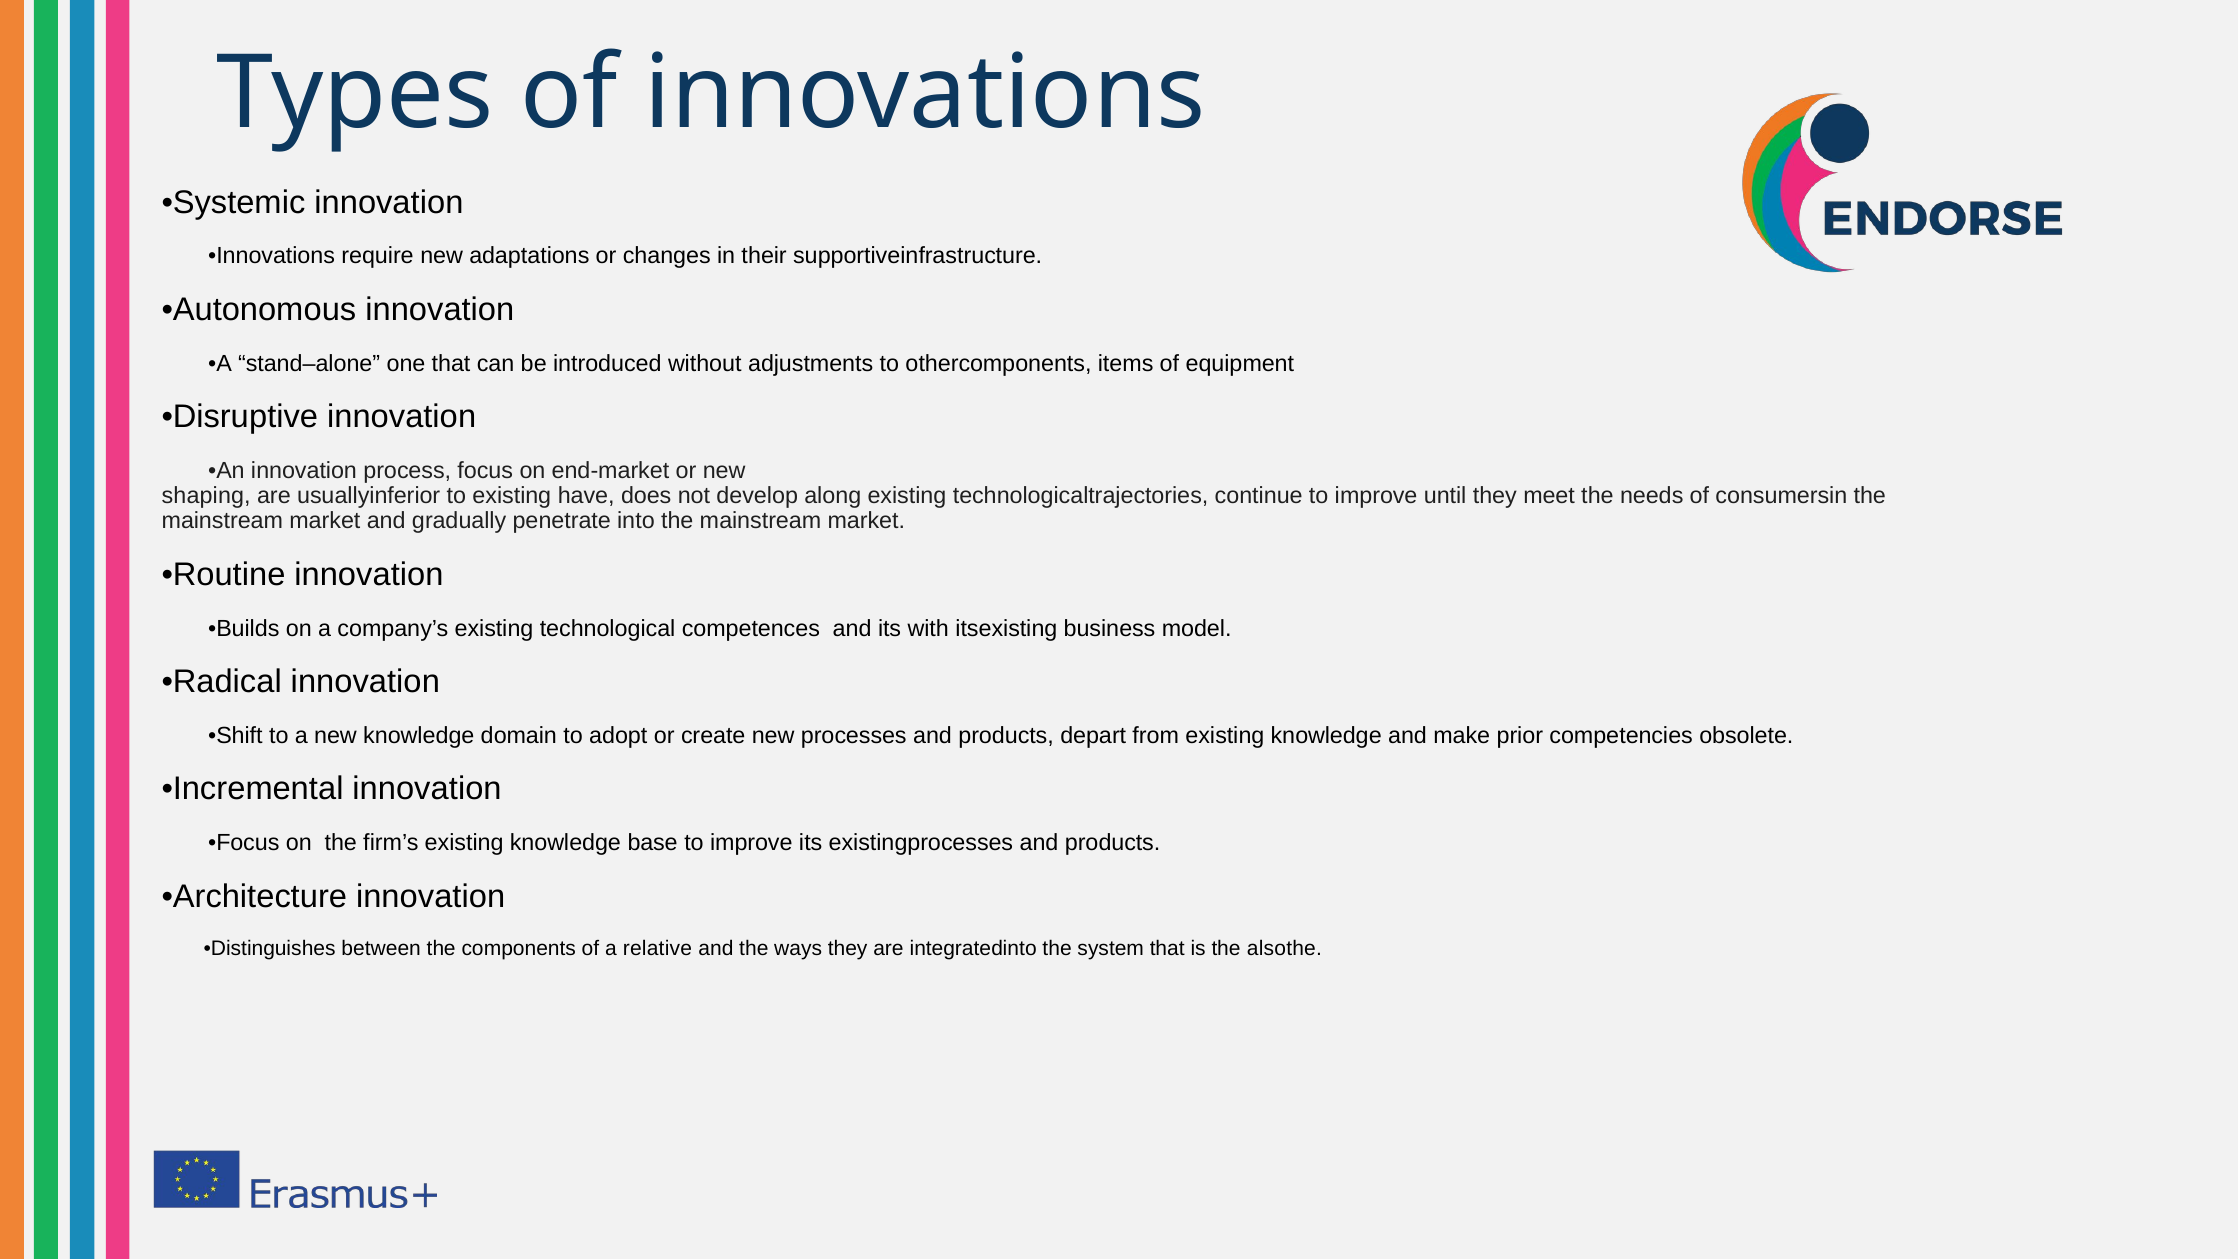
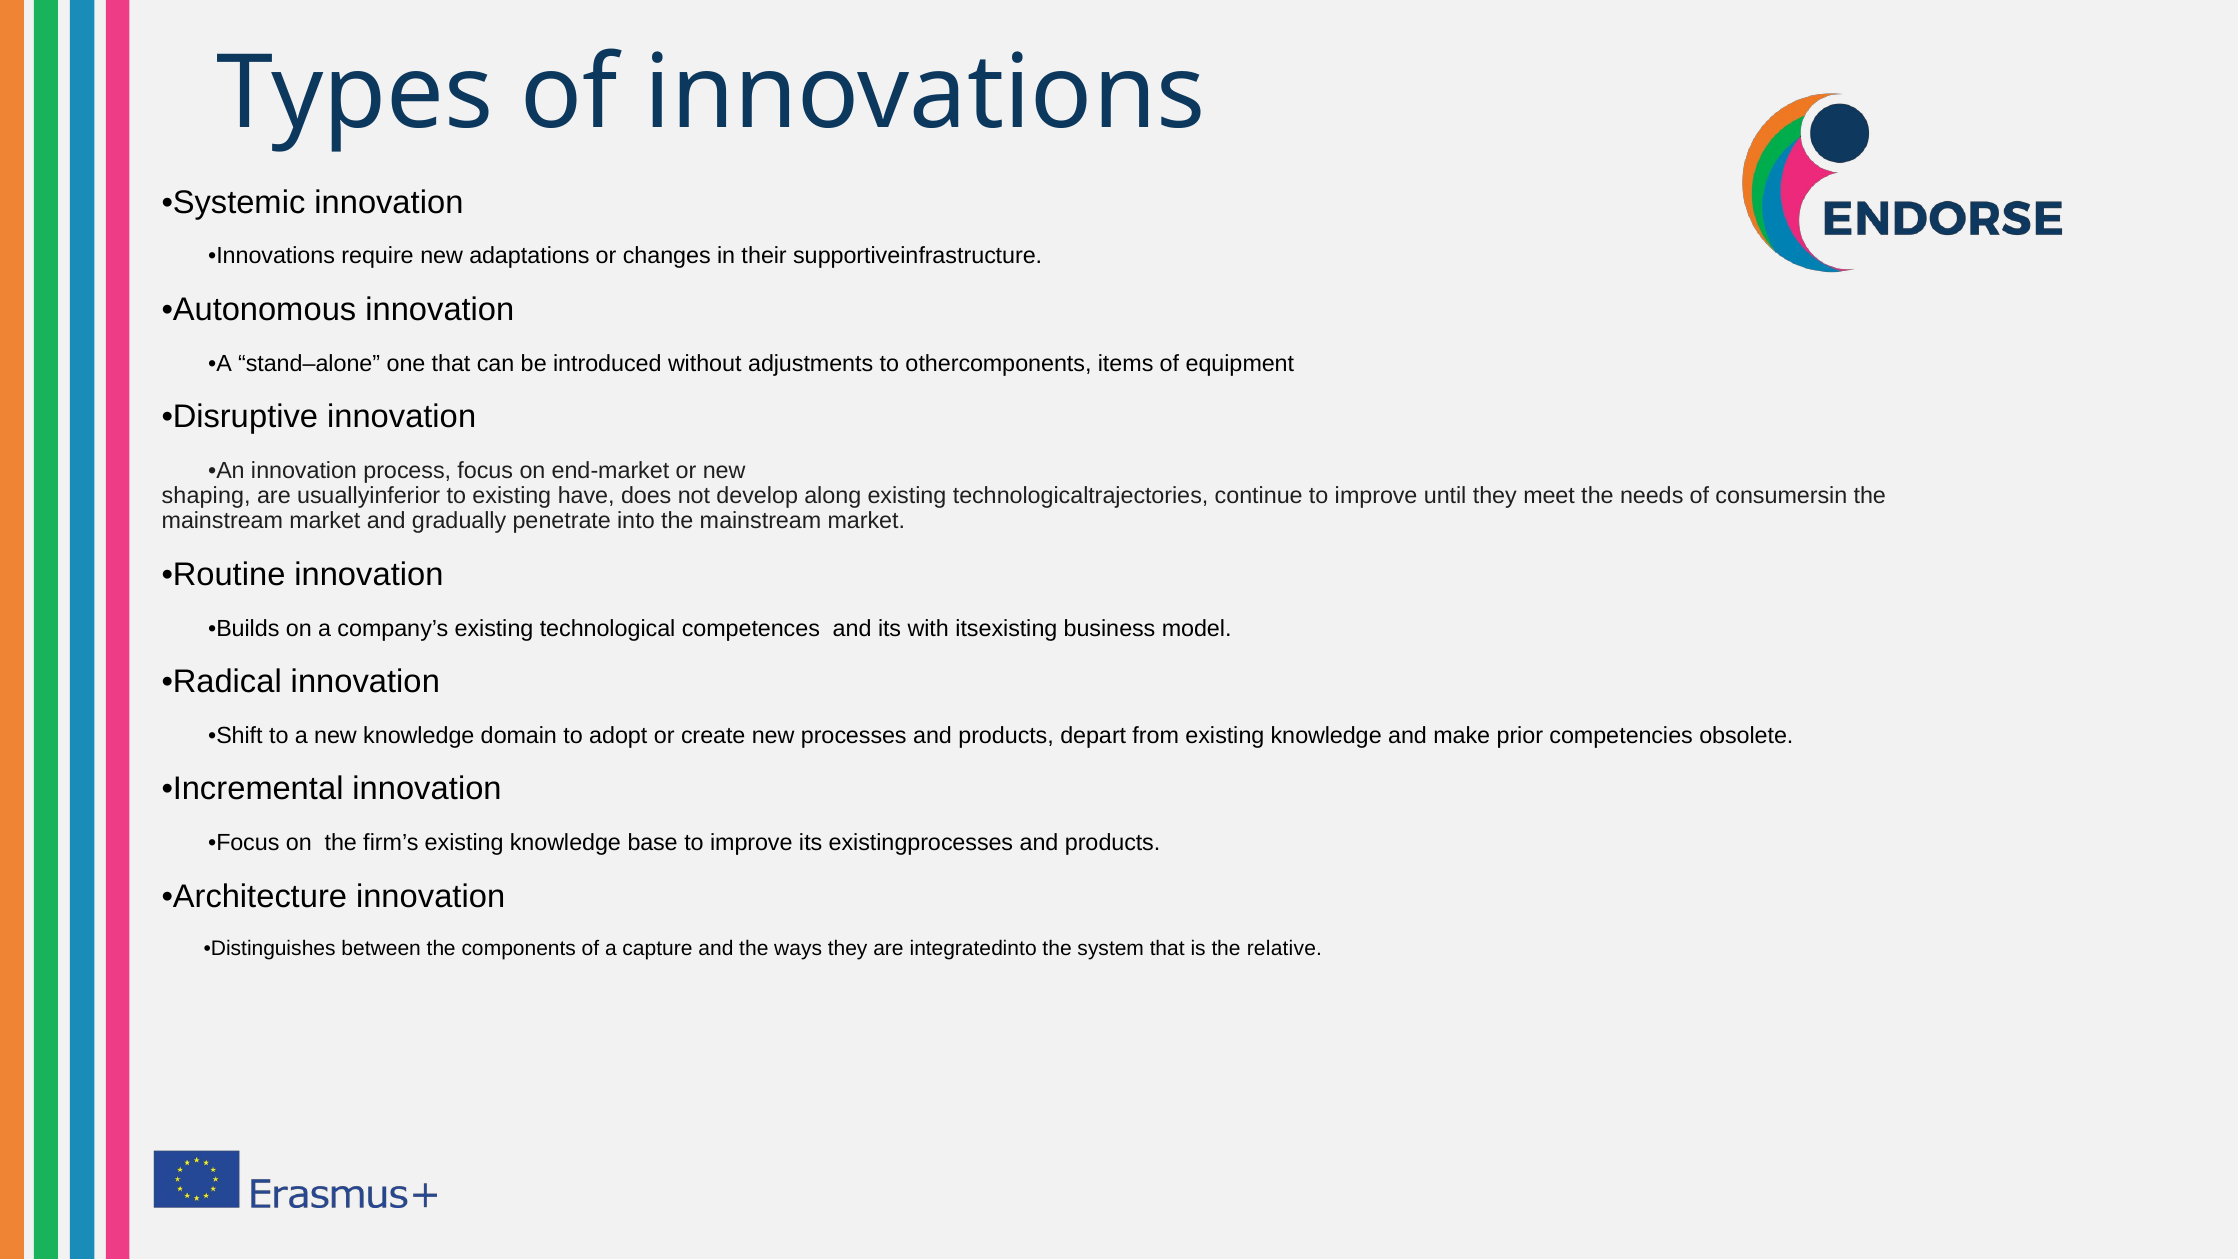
relative: relative -> capture
alsothe: alsothe -> relative
